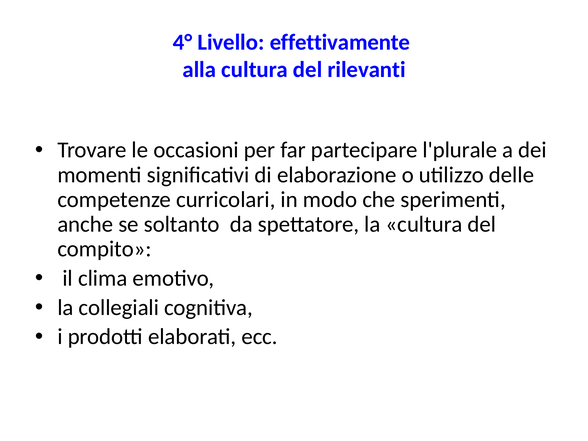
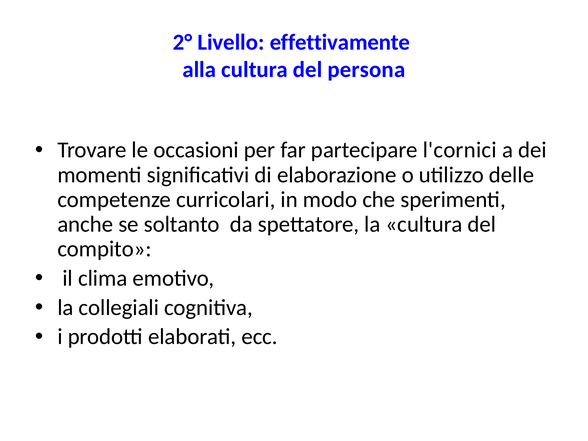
4°: 4° -> 2°
rilevanti: rilevanti -> persona
l'plurale: l'plurale -> l'cornici
